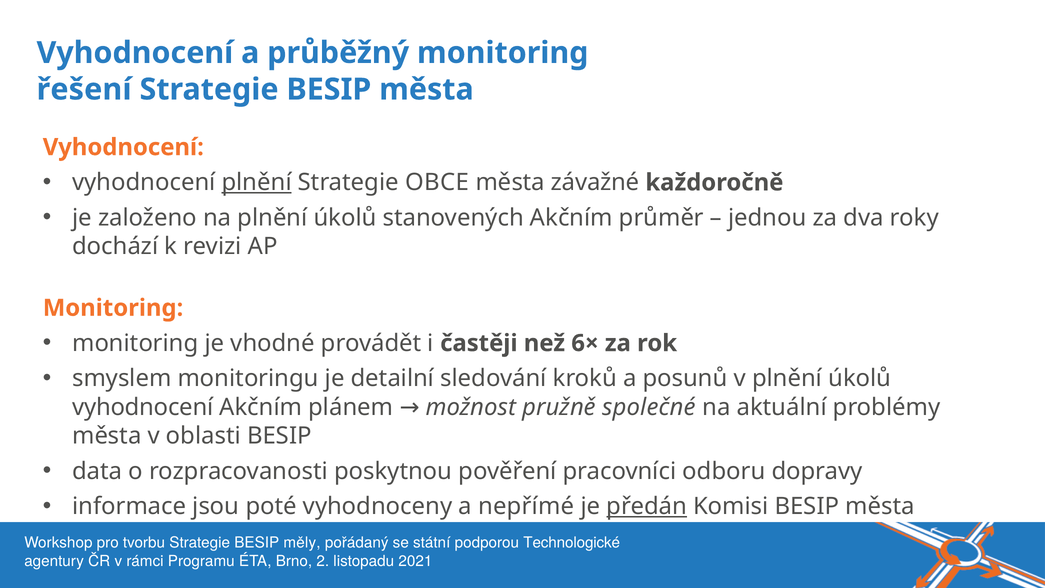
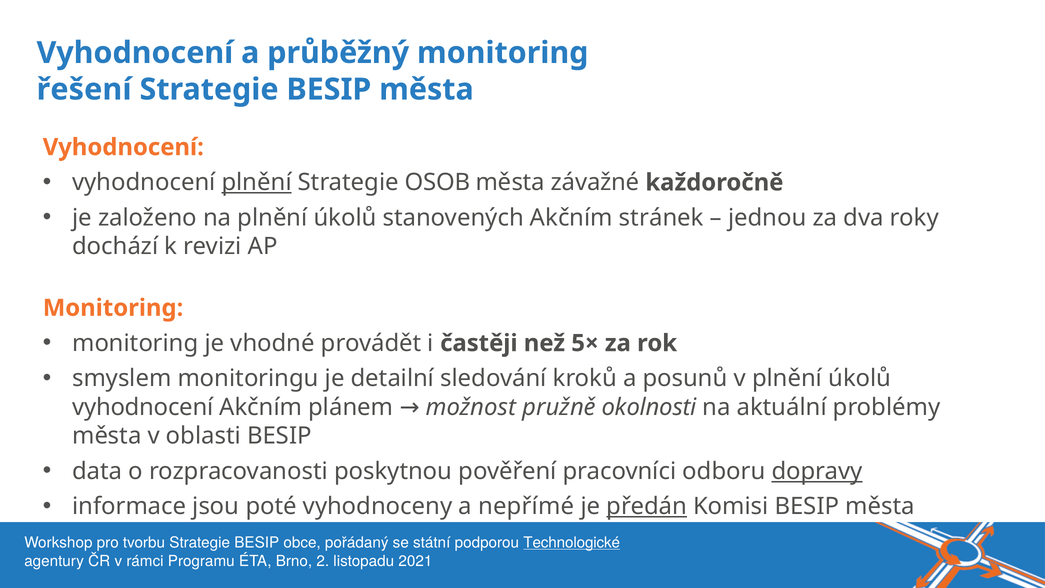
OBCE: OBCE -> OSOB
průměr: průměr -> stránek
6×: 6× -> 5×
společné: společné -> okolnosti
dopravy underline: none -> present
měly: měly -> obce
Technologické underline: none -> present
